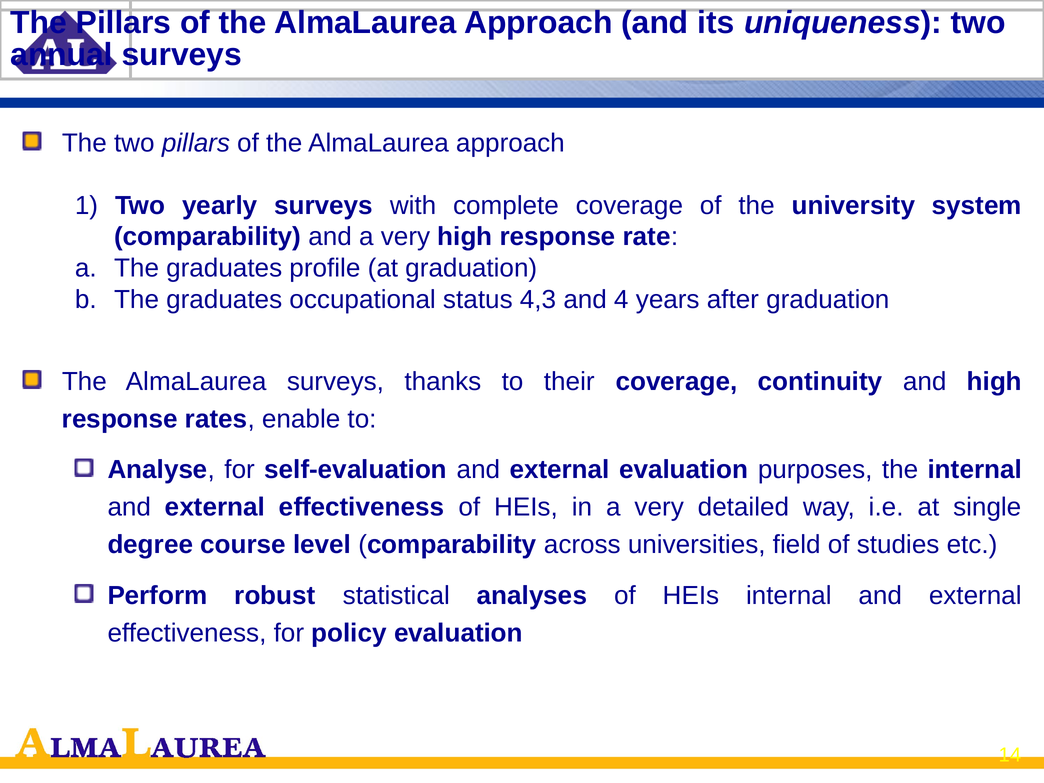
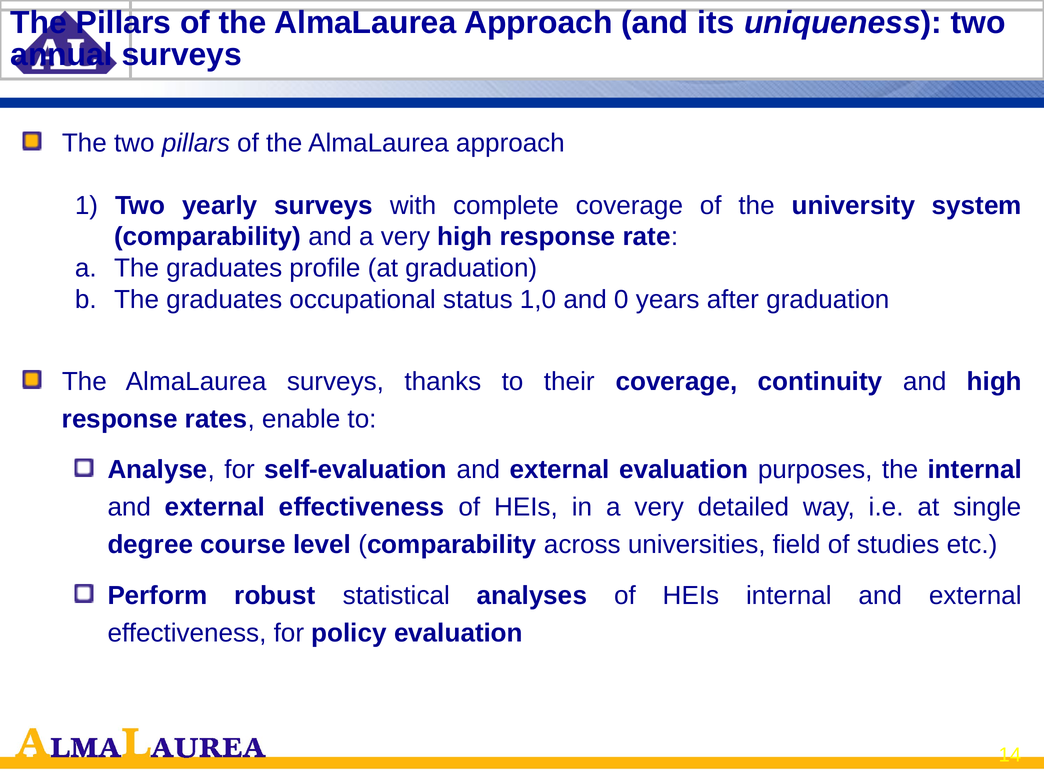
4,3: 4,3 -> 1,0
4: 4 -> 0
